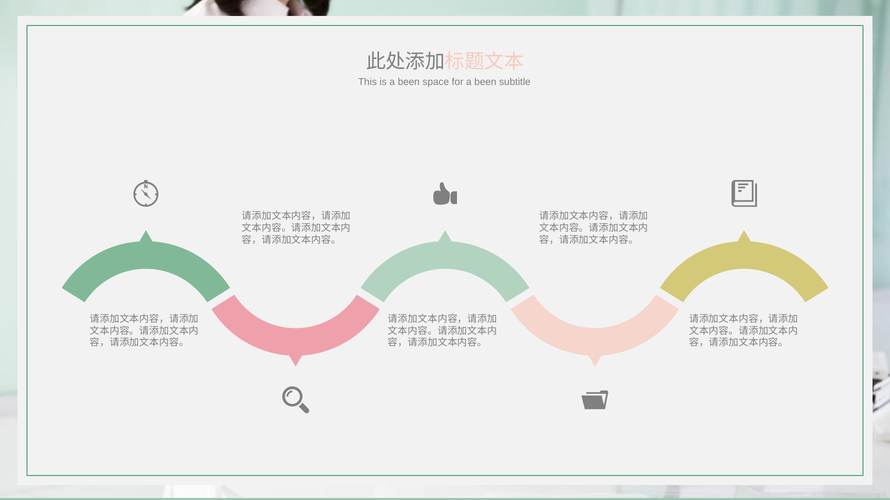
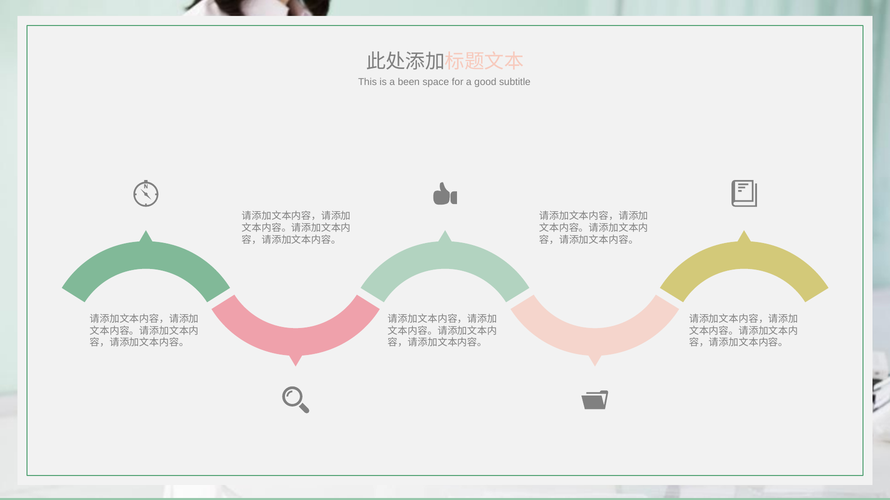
for a been: been -> good
